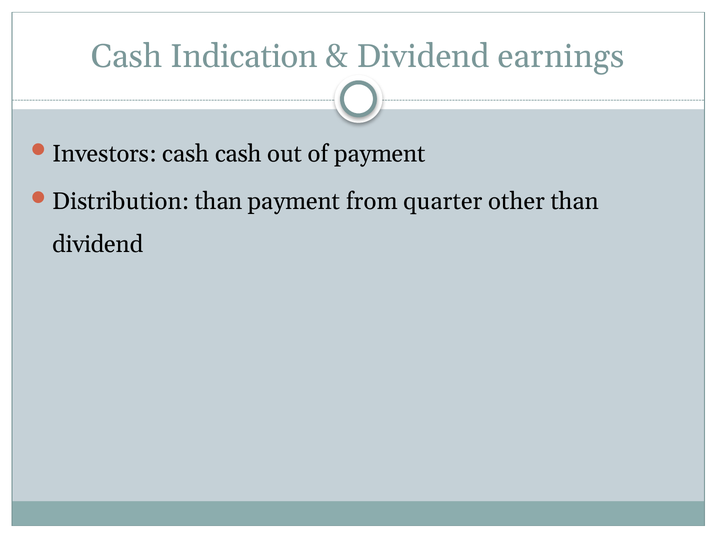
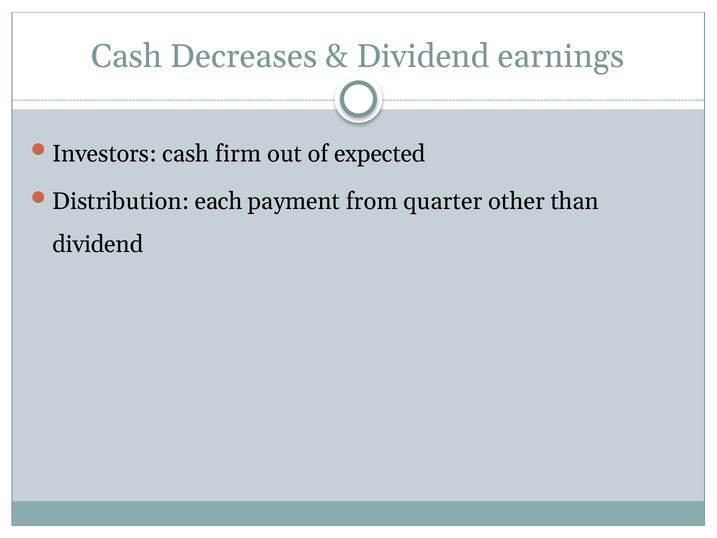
Indication: Indication -> Decreases
cash cash: cash -> firm
of payment: payment -> expected
Distribution than: than -> each
